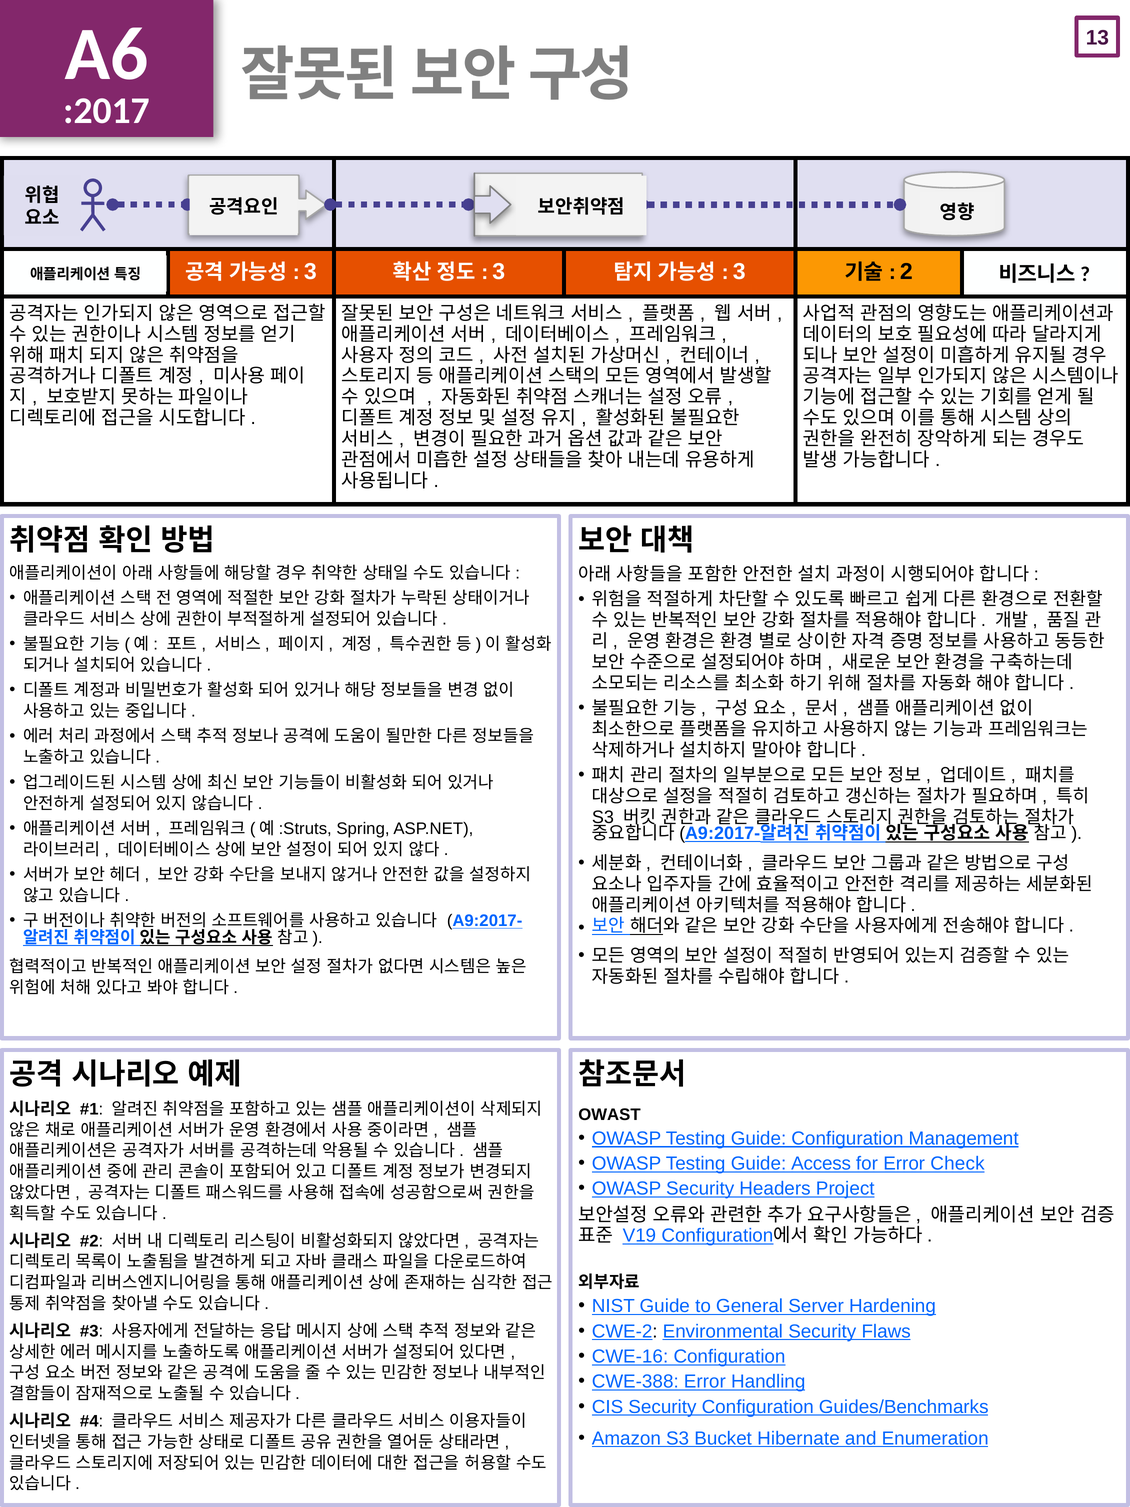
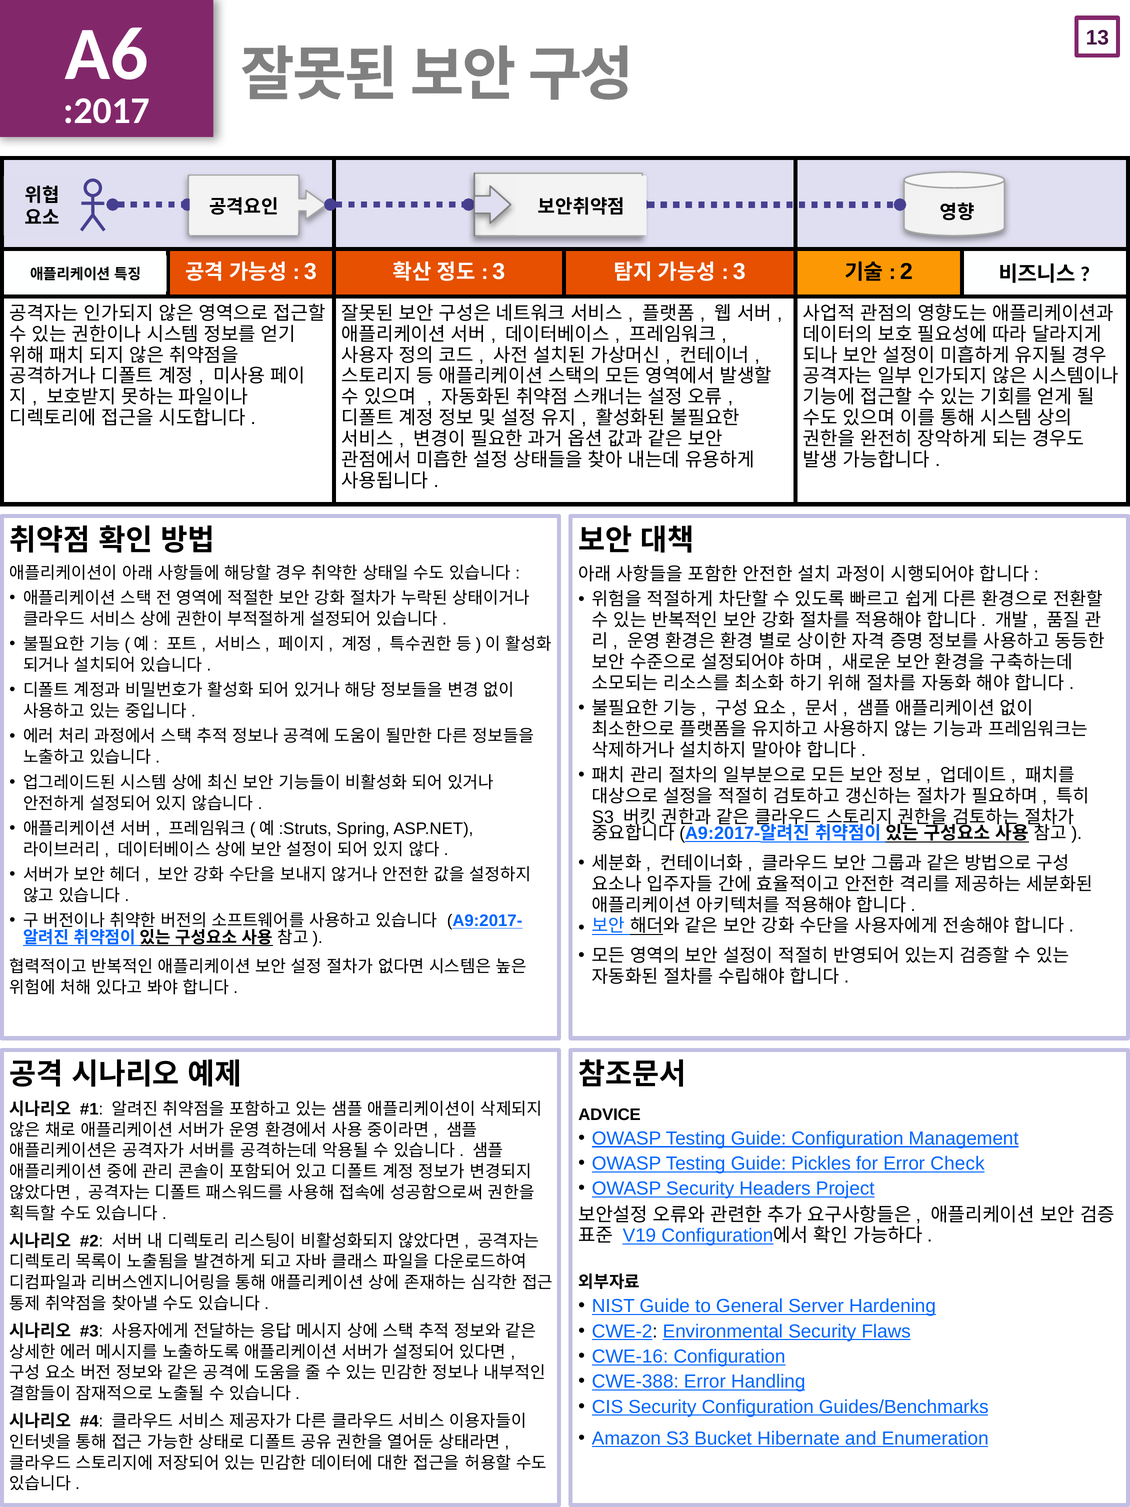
OWAST: OWAST -> ADVICE
Access: Access -> Pickles
